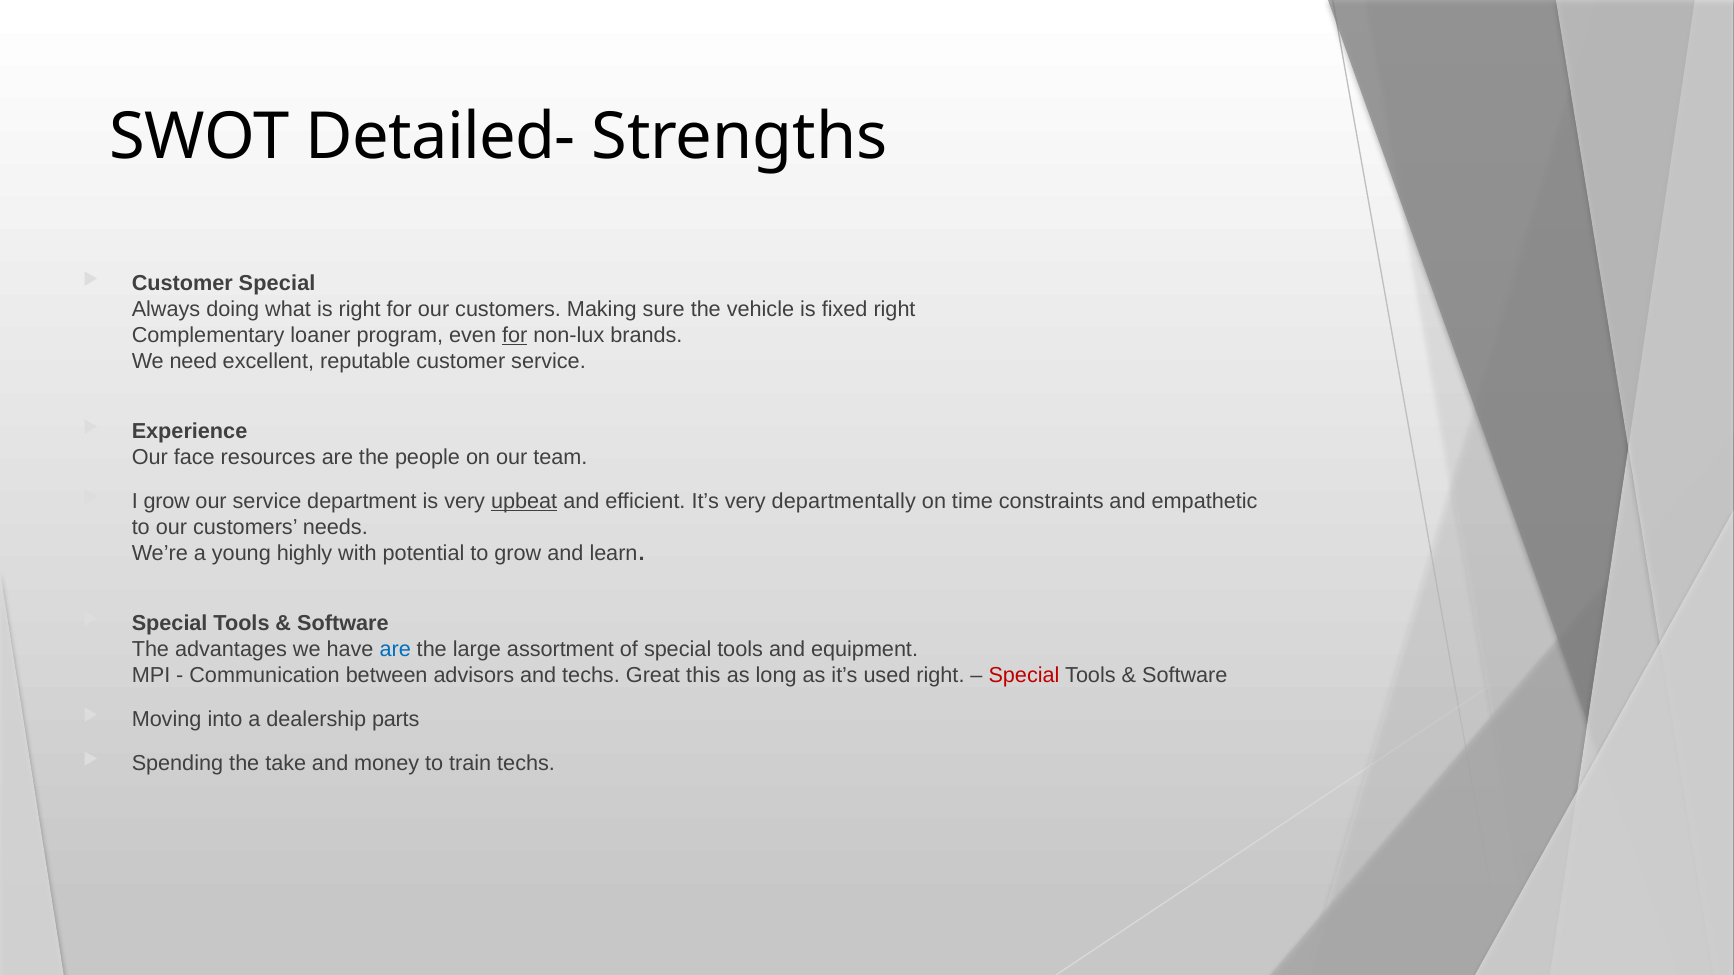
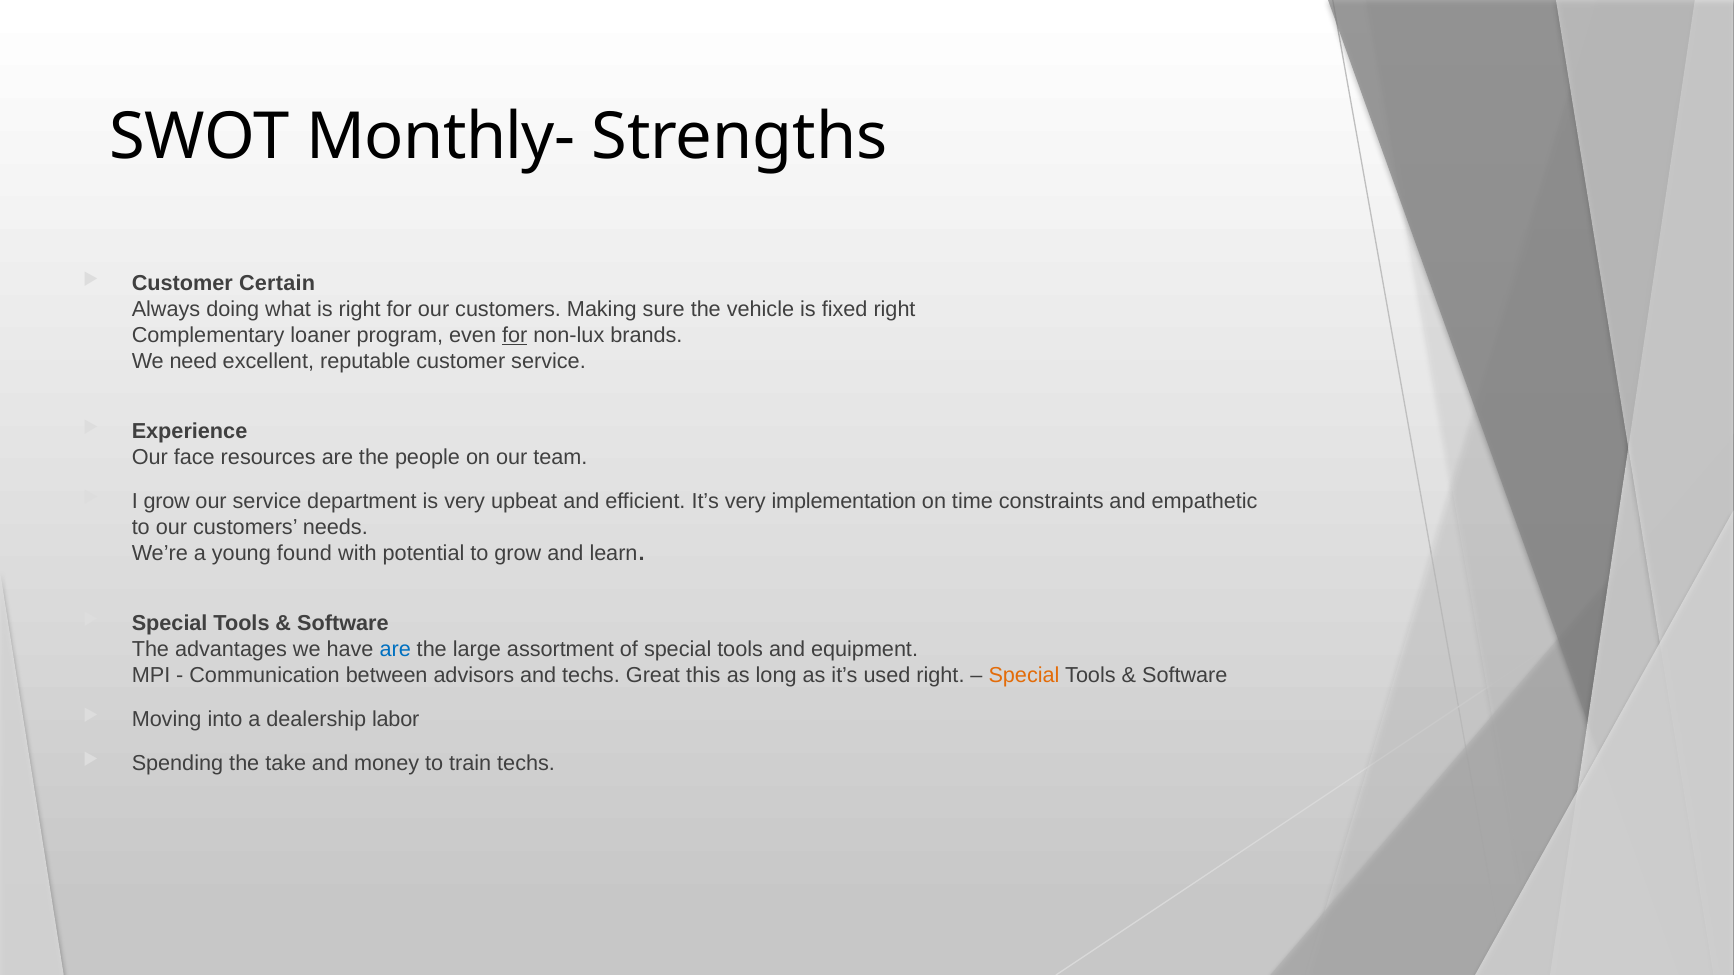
Detailed-: Detailed- -> Monthly-
Customer Special: Special -> Certain
upbeat underline: present -> none
departmentally: departmentally -> implementation
highly: highly -> found
Special at (1024, 675) colour: red -> orange
parts: parts -> labor
